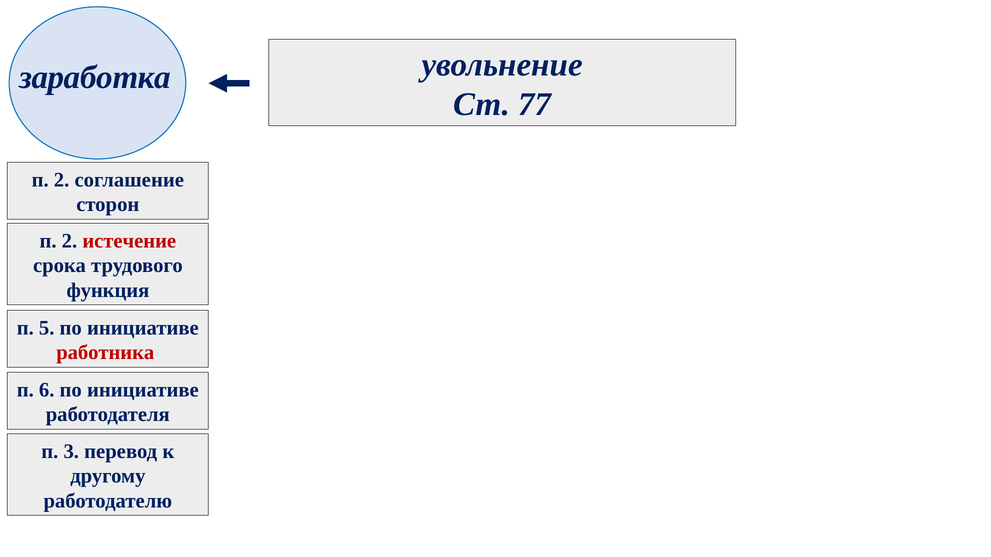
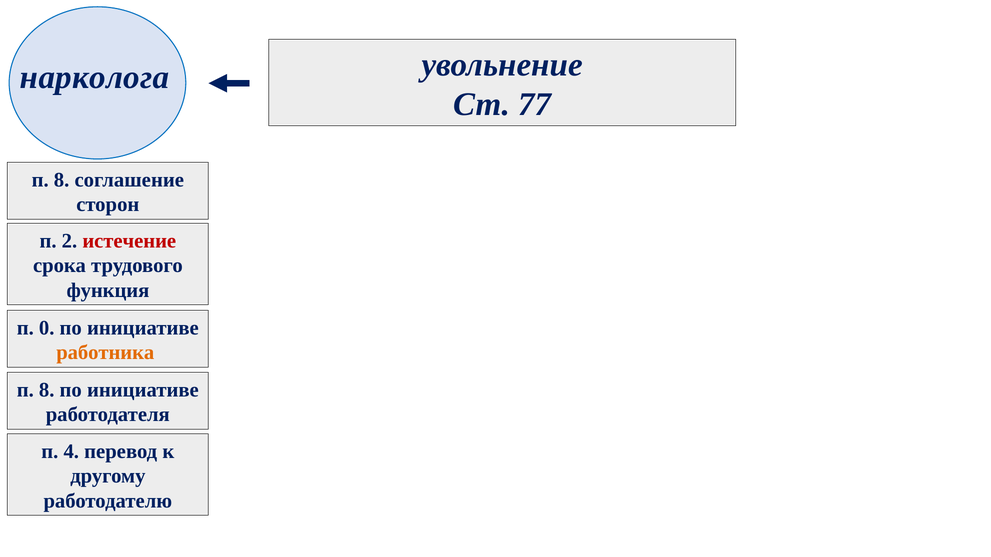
заработка: заработка -> нарколога
2 at (62, 180): 2 -> 8
5: 5 -> 0
работника colour: red -> orange
6 at (47, 390): 6 -> 8
3: 3 -> 4
